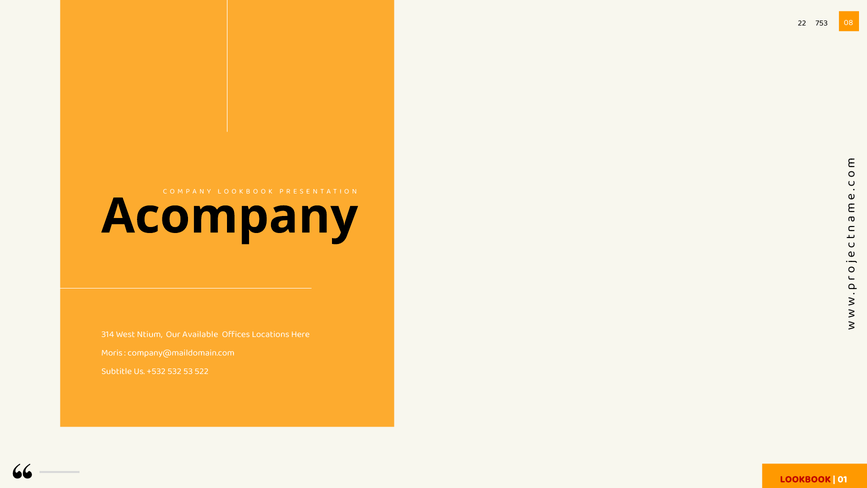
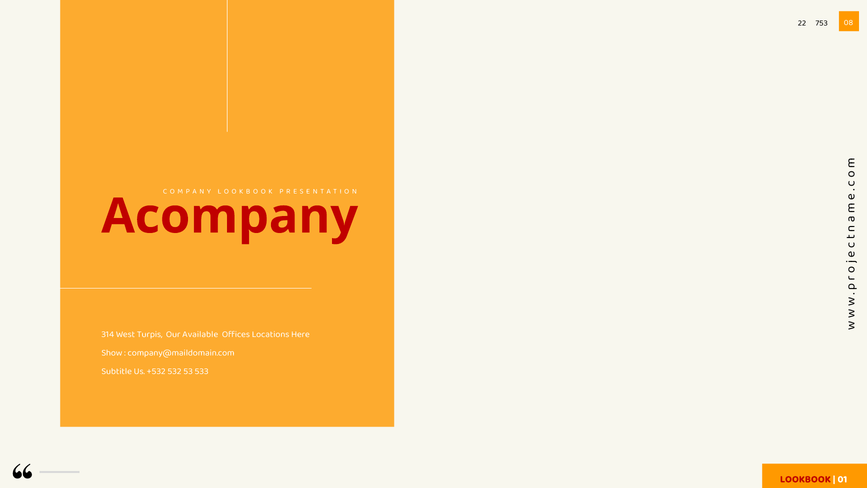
Acompany colour: black -> red
Ntium: Ntium -> Turpis
Moris: Moris -> Show
522: 522 -> 533
